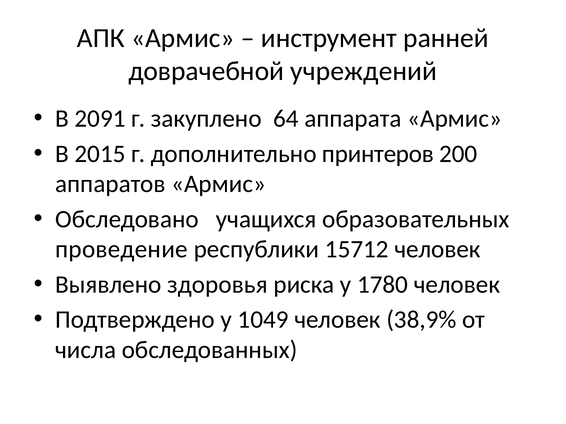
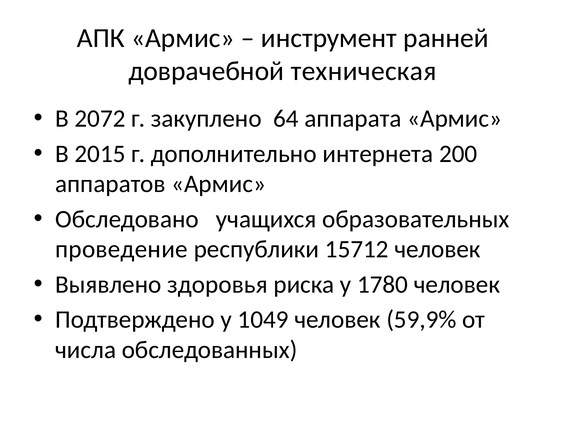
учреждений: учреждений -> техническая
2091: 2091 -> 2072
принтеров: принтеров -> интернета
38,9%: 38,9% -> 59,9%
